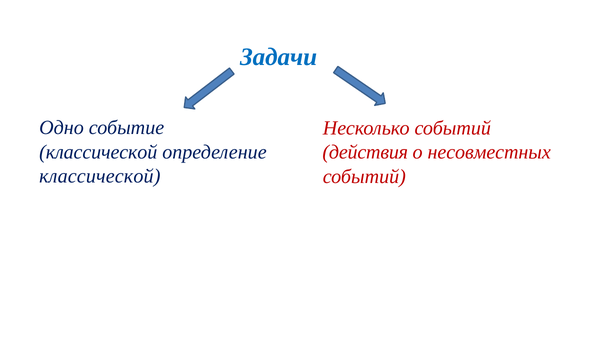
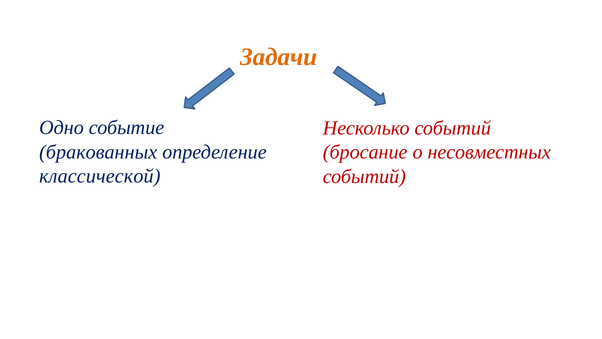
Задачи colour: blue -> orange
классической at (98, 152): классической -> бракованных
действия: действия -> бросание
